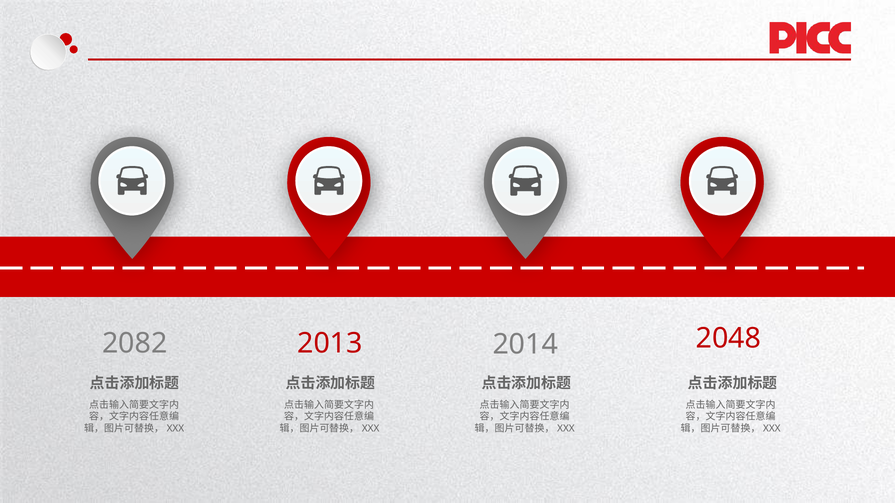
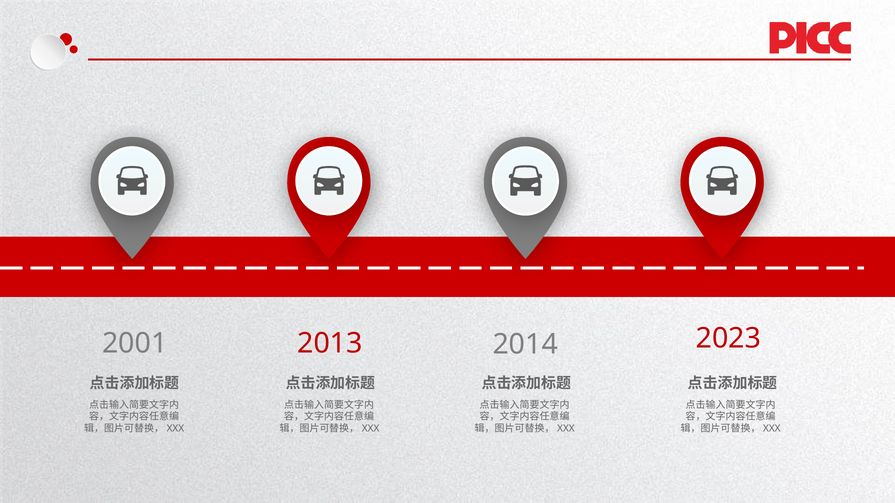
2082: 2082 -> 2001
2048: 2048 -> 2023
